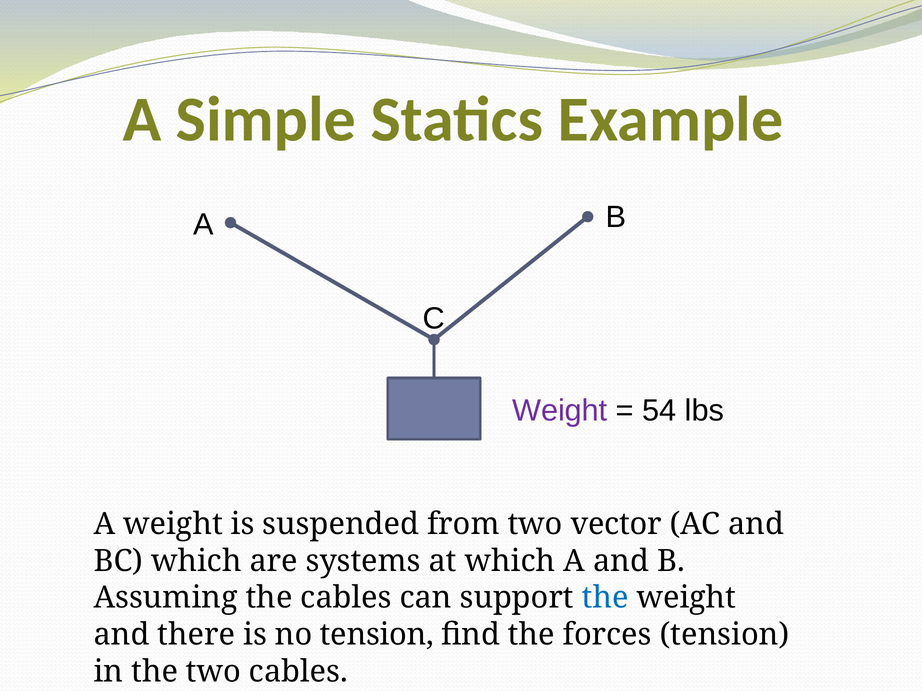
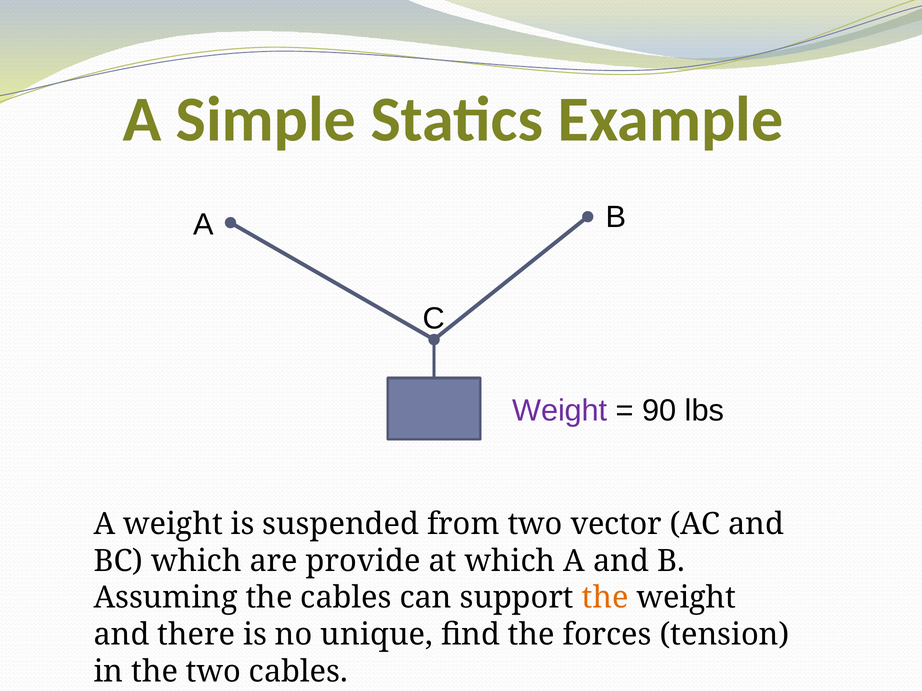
54: 54 -> 90
systems: systems -> provide
the at (605, 598) colour: blue -> orange
no tension: tension -> unique
